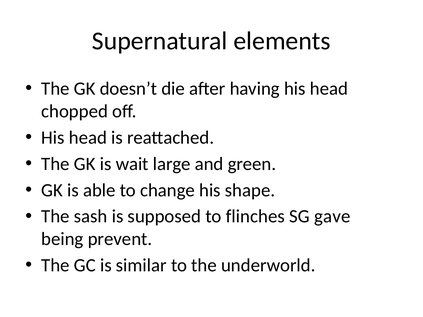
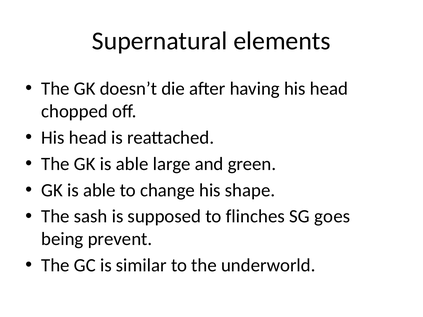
The GK is wait: wait -> able
gave: gave -> goes
